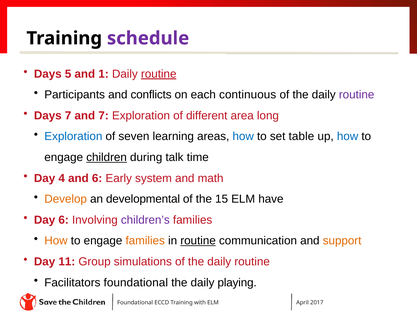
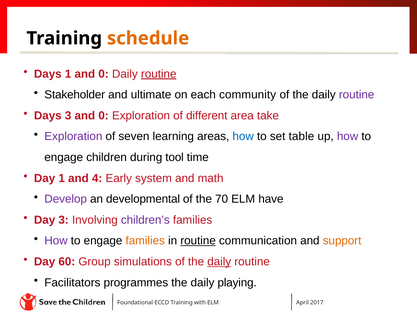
schedule colour: purple -> orange
Days 5: 5 -> 1
1 at (104, 74): 1 -> 0
Participants: Participants -> Stakeholder
conflicts: conflicts -> ultimate
continuous: continuous -> community
Days 7: 7 -> 3
7 at (104, 115): 7 -> 0
long: long -> take
Exploration at (73, 136) colour: blue -> purple
how at (348, 136) colour: blue -> purple
children underline: present -> none
talk: talk -> tool
Day 4: 4 -> 1
and 6: 6 -> 4
Develop colour: orange -> purple
15: 15 -> 70
Day 6: 6 -> 3
How at (56, 241) colour: orange -> purple
11: 11 -> 60
daily at (219, 261) underline: none -> present
Facilitators foundational: foundational -> programmes
